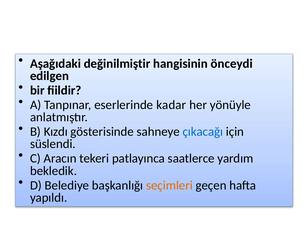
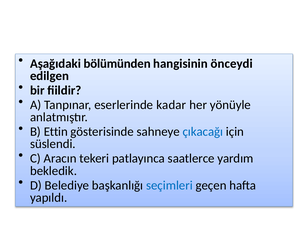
değinilmiştir: değinilmiştir -> bölümünden
Kızdı: Kızdı -> Ettin
seçimleri colour: orange -> blue
